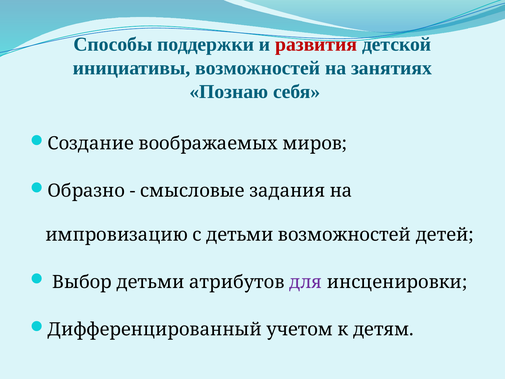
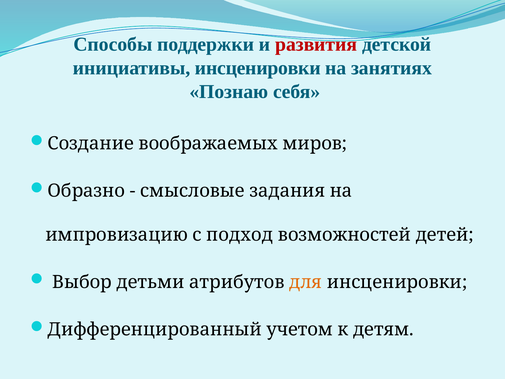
инициативы возможностей: возможностей -> инсценировки
с детьми: детьми -> подход
для colour: purple -> orange
